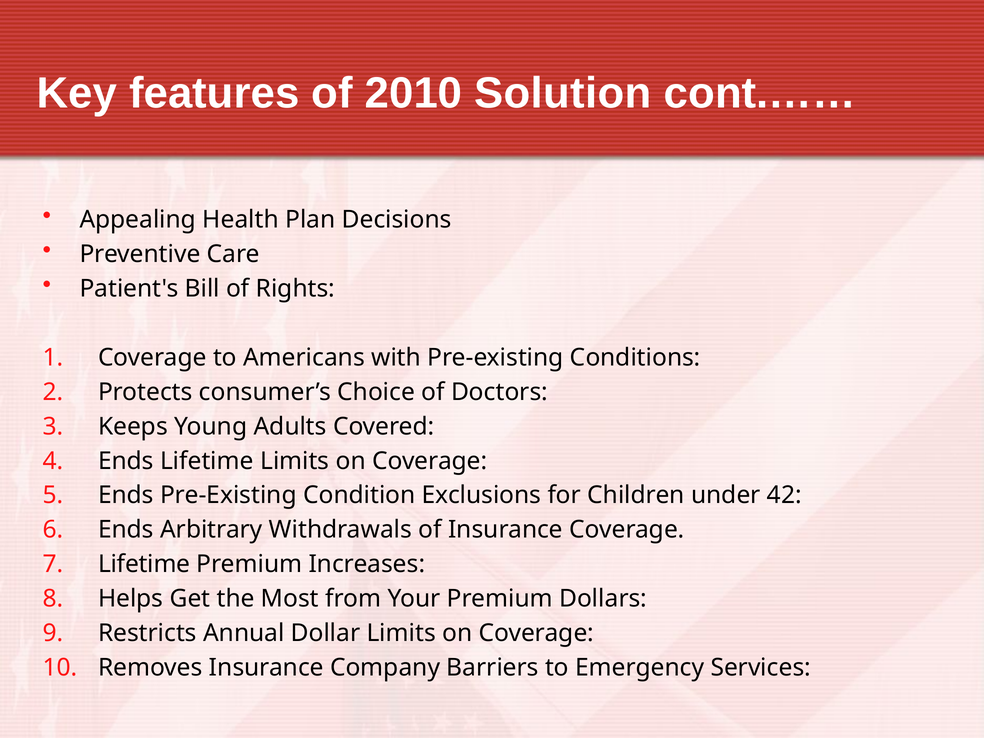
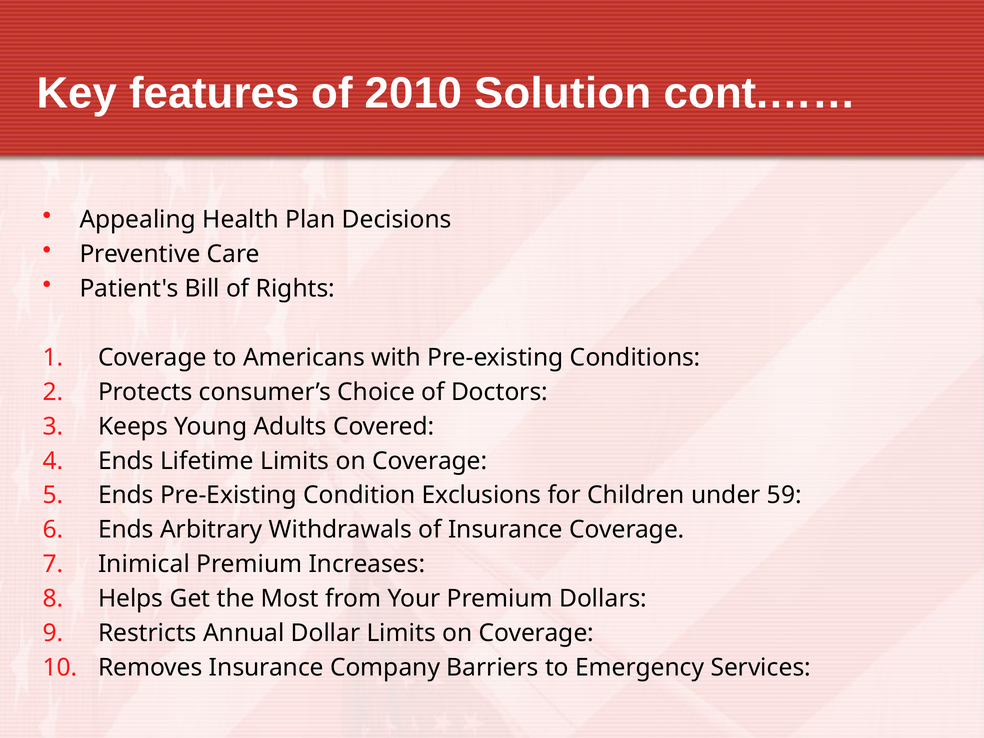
42: 42 -> 59
Lifetime at (144, 564): Lifetime -> Inimical
